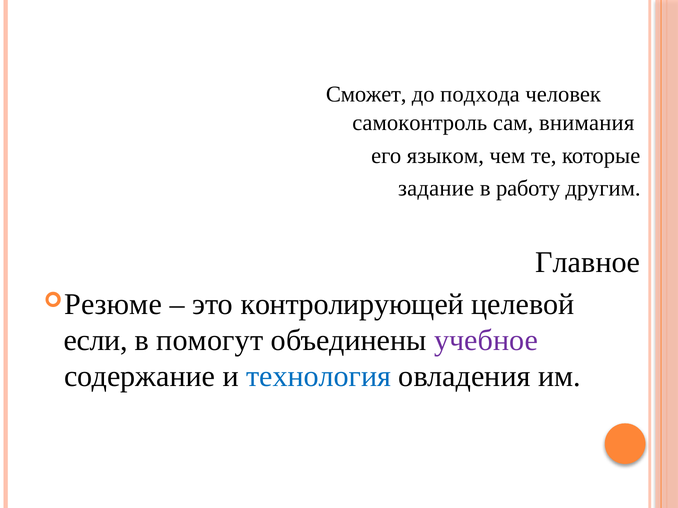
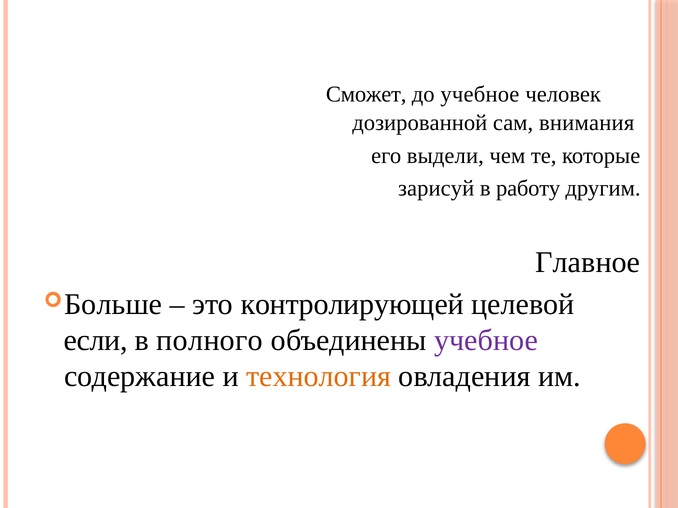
до подхода: подхода -> учебное
самоконтроль: самоконтроль -> дозированной
языком: языком -> выдели
задание: задание -> зарисуй
Резюме: Резюме -> Больше
помогут: помогут -> полного
технология colour: blue -> orange
